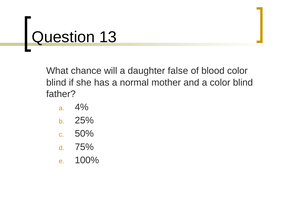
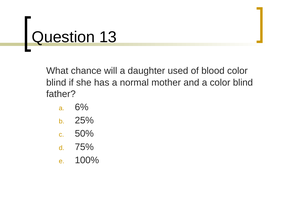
false: false -> used
4%: 4% -> 6%
